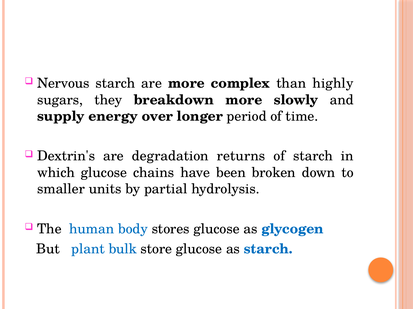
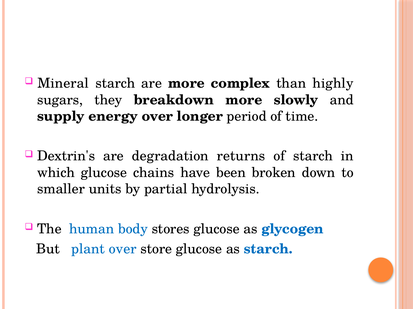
Nervous: Nervous -> Mineral
plant bulk: bulk -> over
